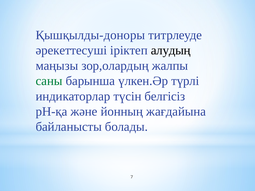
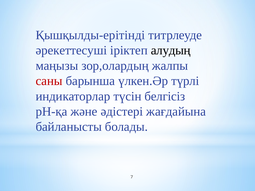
Қышқылды-доноры: Қышқылды-доноры -> Қышқылды-ерітінді
саны colour: green -> red
йонның: йонның -> әдістері
